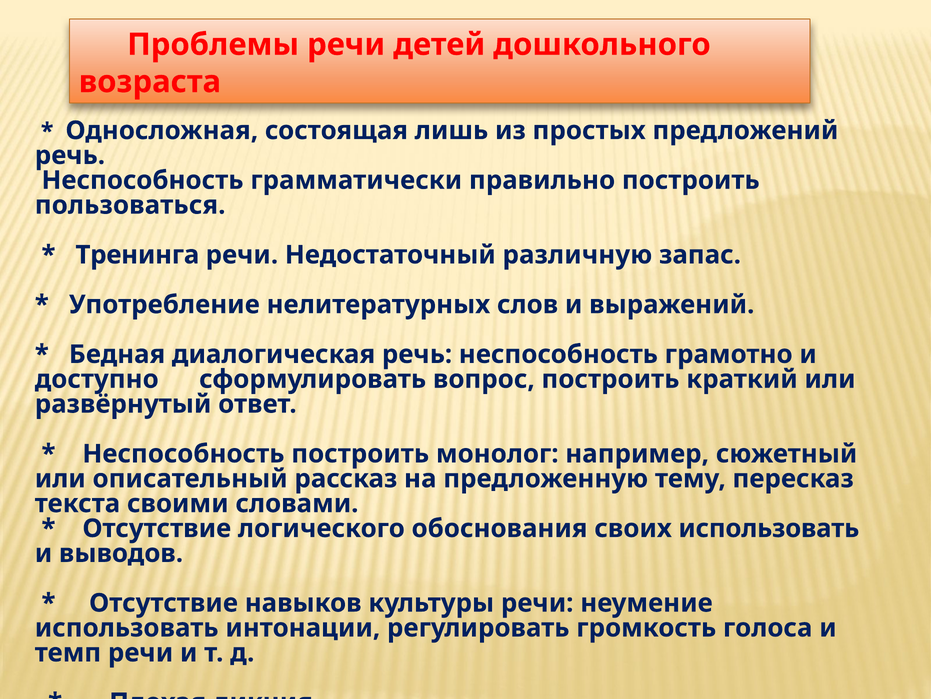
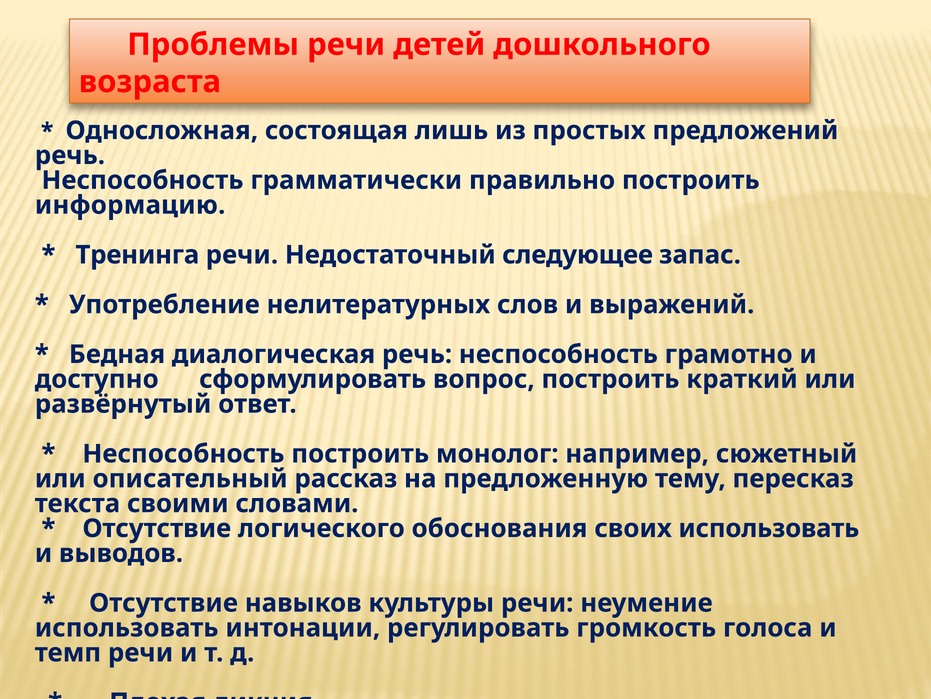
пользоваться: пользоваться -> информацию
различную: различную -> следующее
